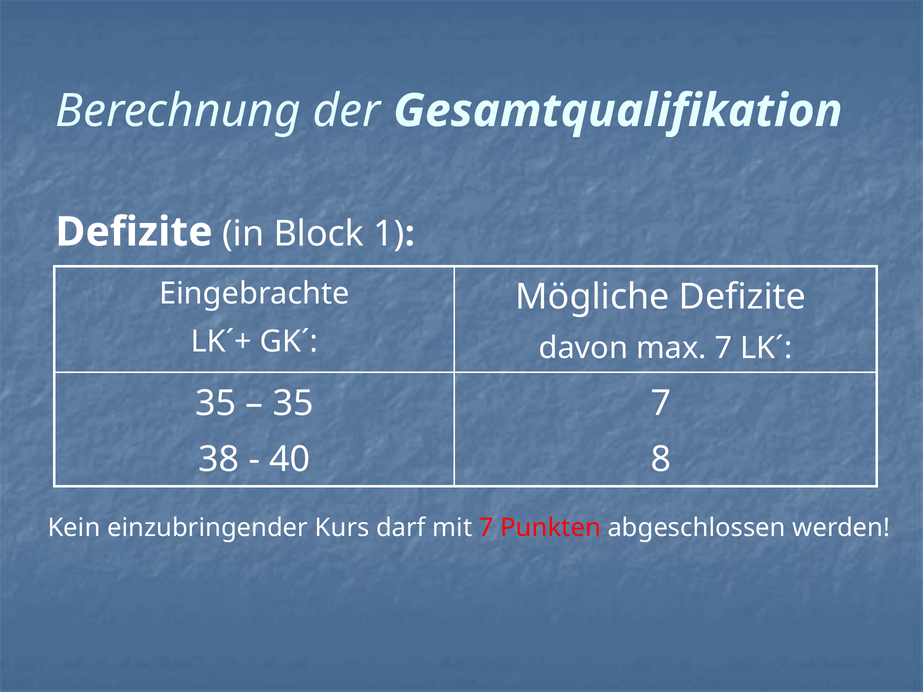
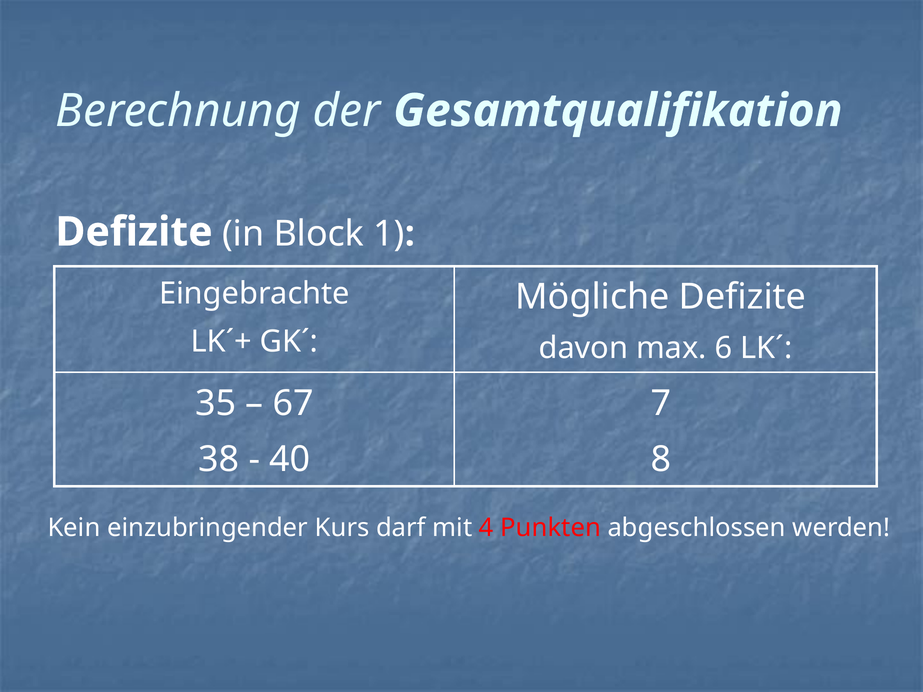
max 7: 7 -> 6
35 at (293, 403): 35 -> 67
mit 7: 7 -> 4
